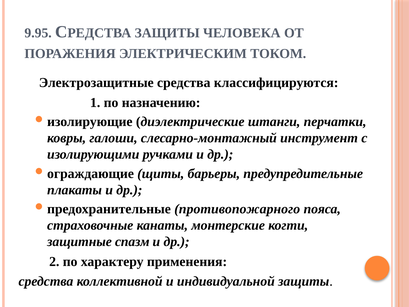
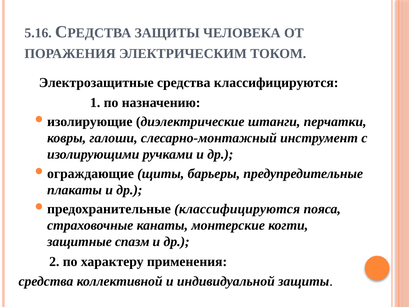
9.95: 9.95 -> 5.16
противопожарного at (237, 209): противопожарного -> классифицируются
